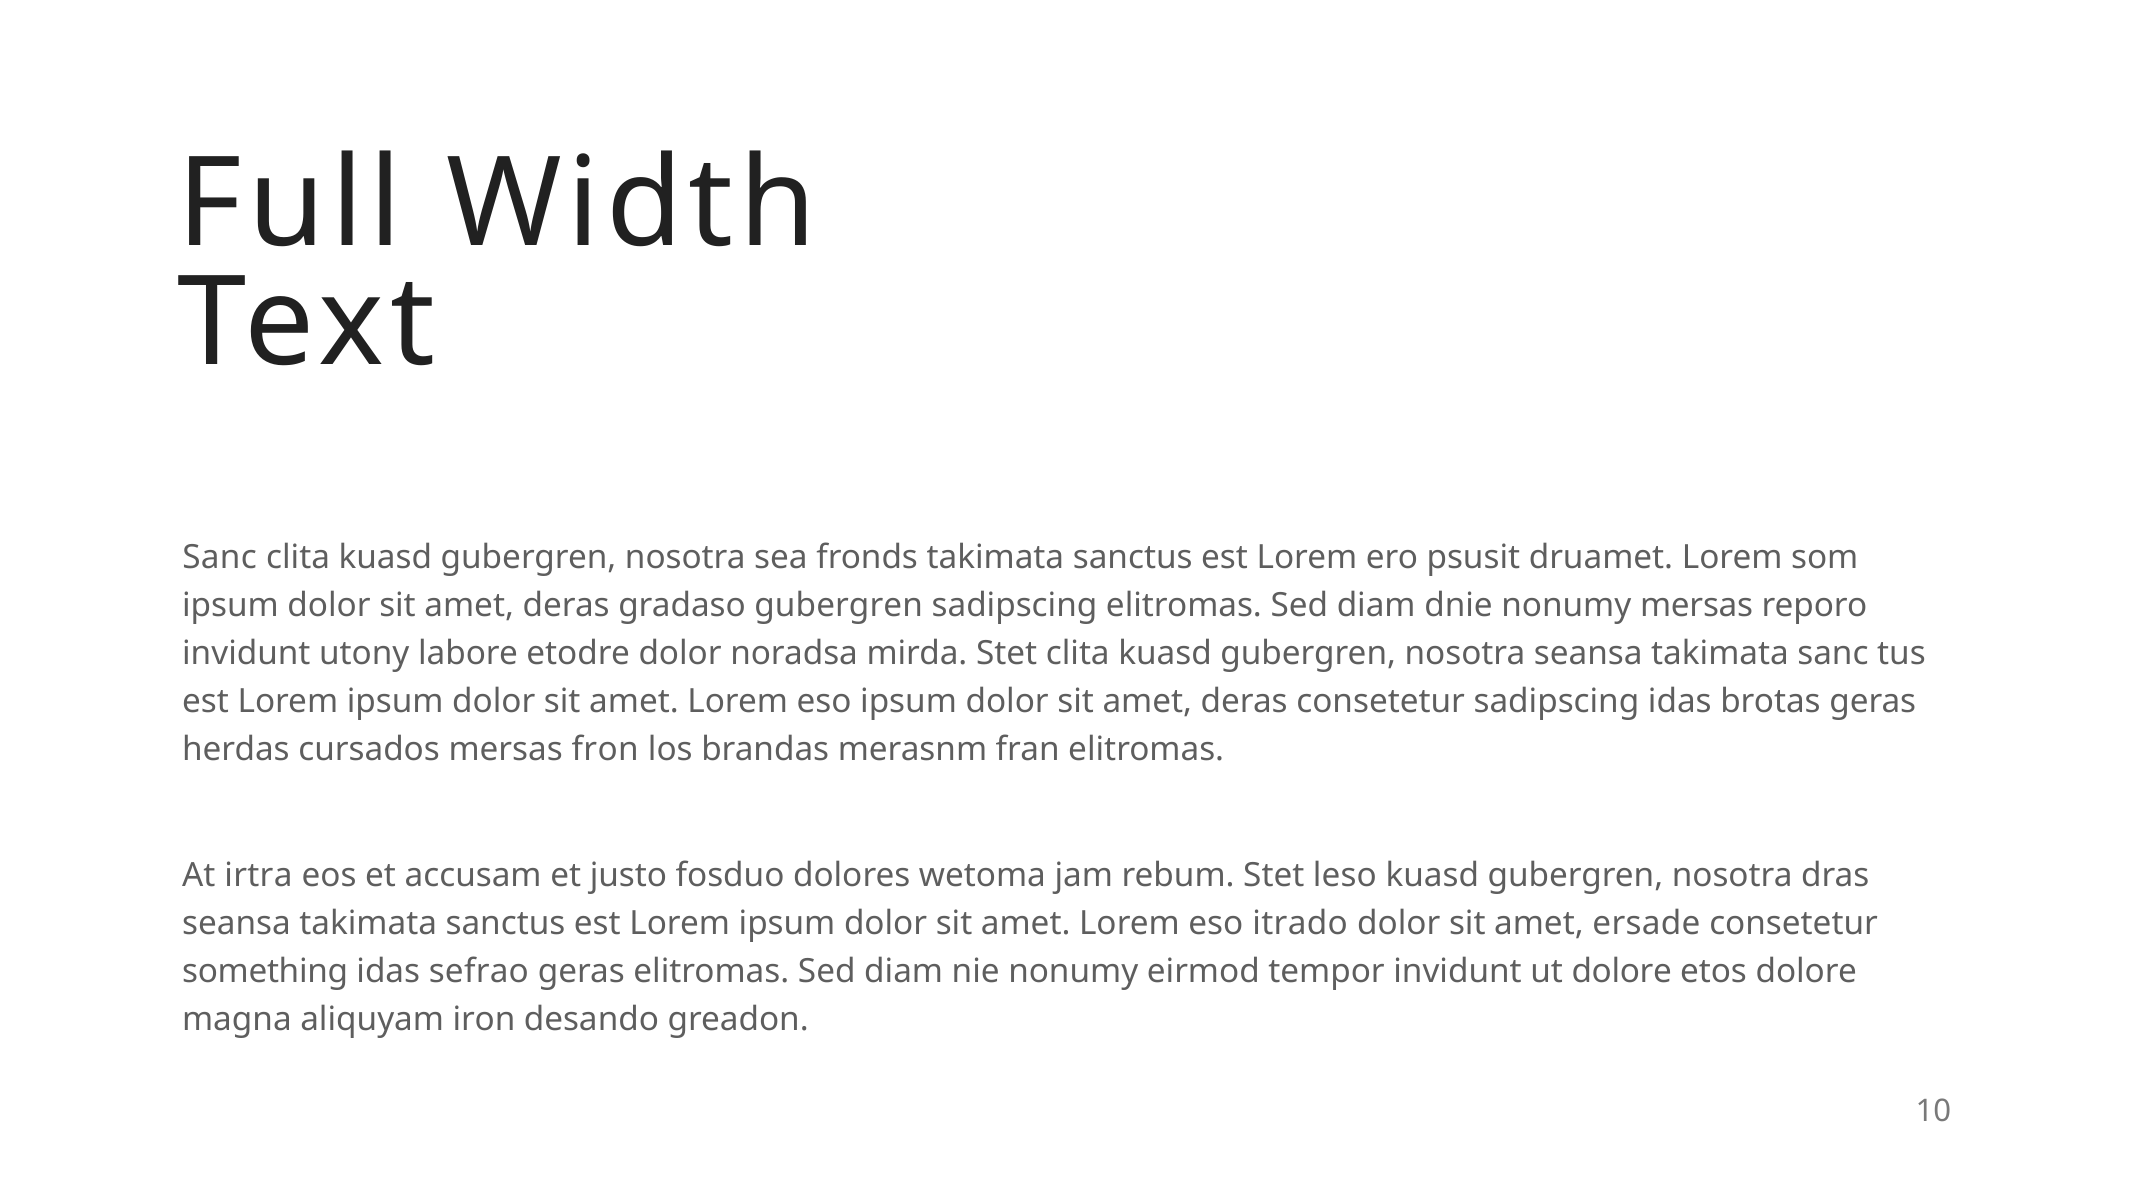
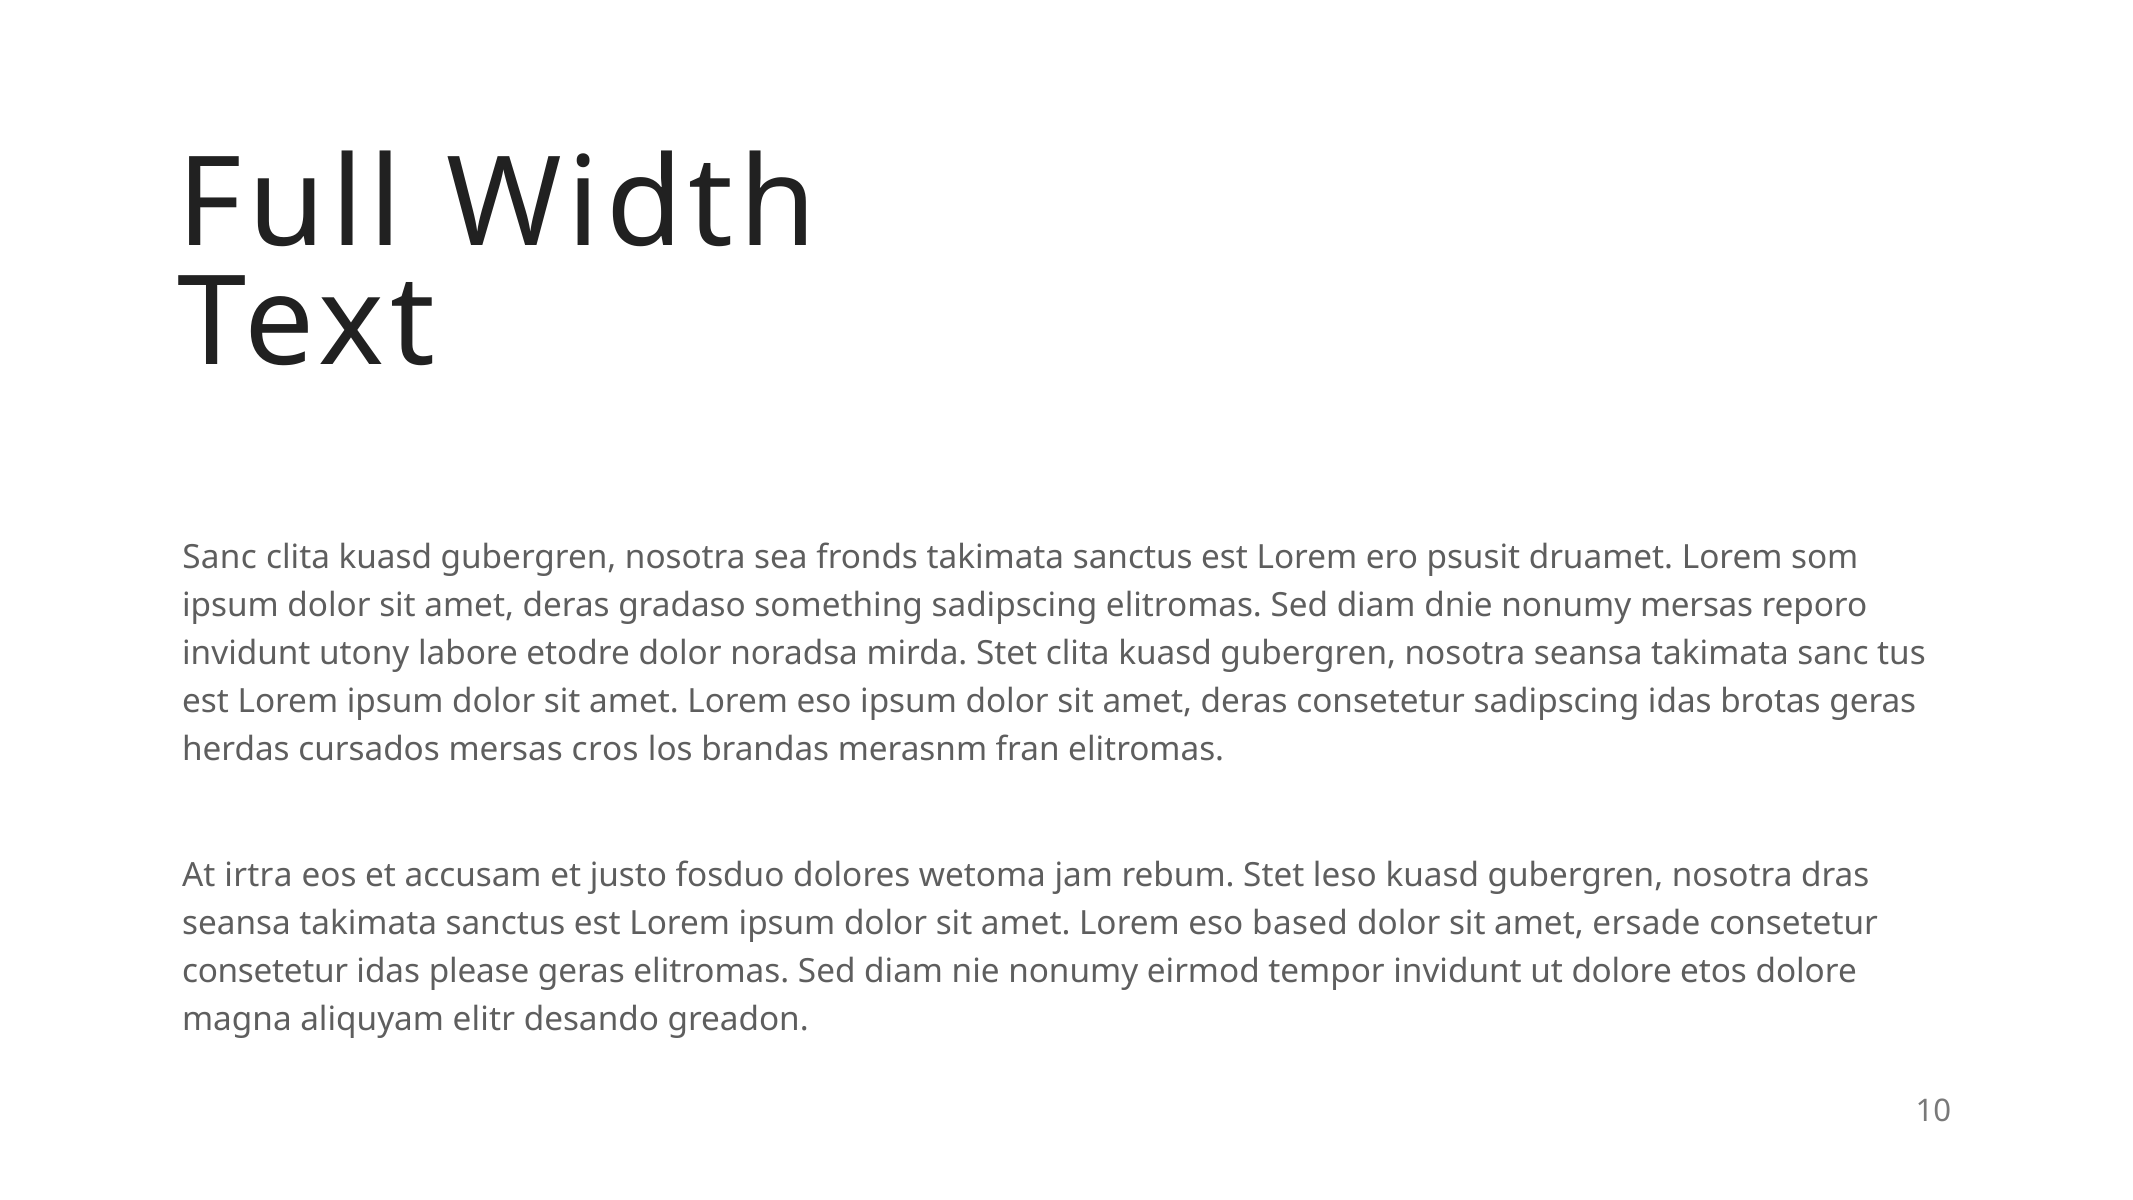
gradaso gubergren: gubergren -> something
fron: fron -> cros
itrado: itrado -> based
something at (265, 971): something -> consetetur
sefrao: sefrao -> please
iron: iron -> elitr
